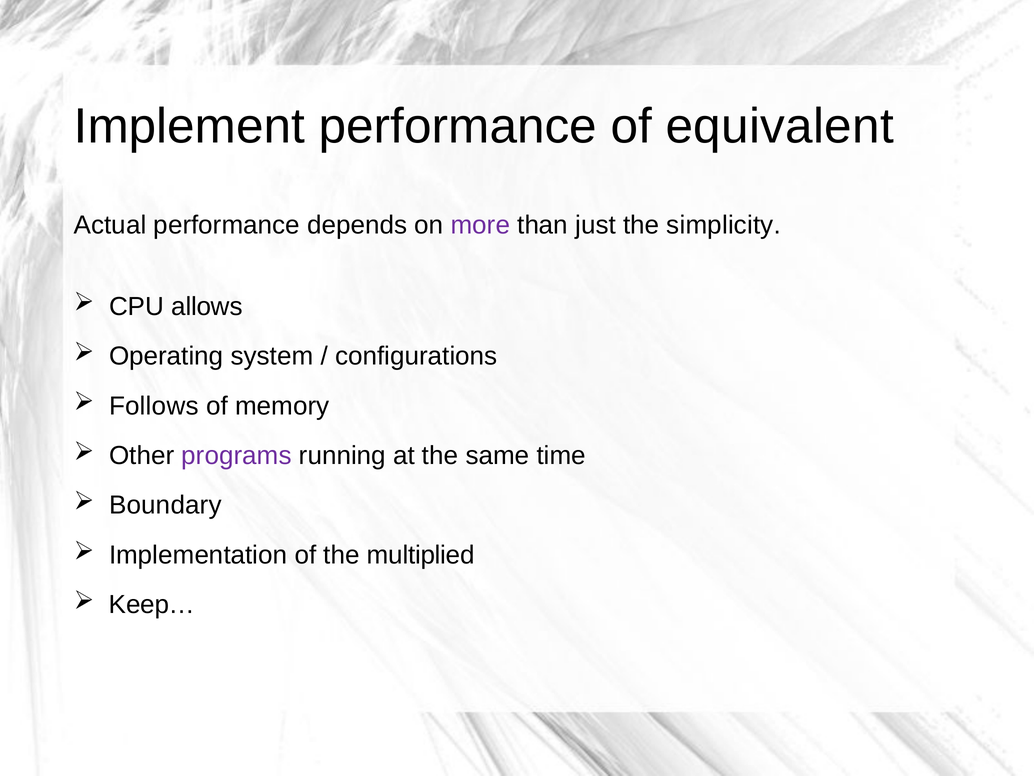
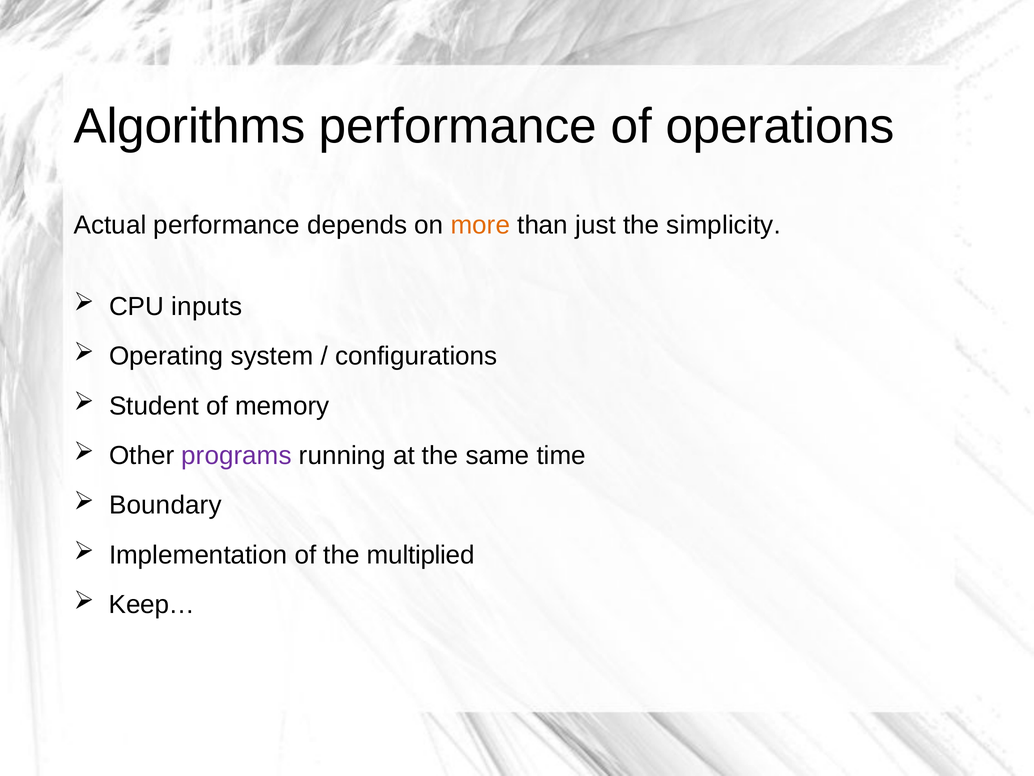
Implement: Implement -> Algorithms
equivalent: equivalent -> operations
more colour: purple -> orange
allows: allows -> inputs
Follows: Follows -> Student
